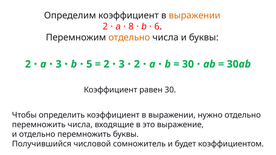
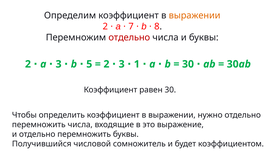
6: 6 -> 8
8: 8 -> 7
отдельно at (129, 38) colour: orange -> red
3 2: 2 -> 1
